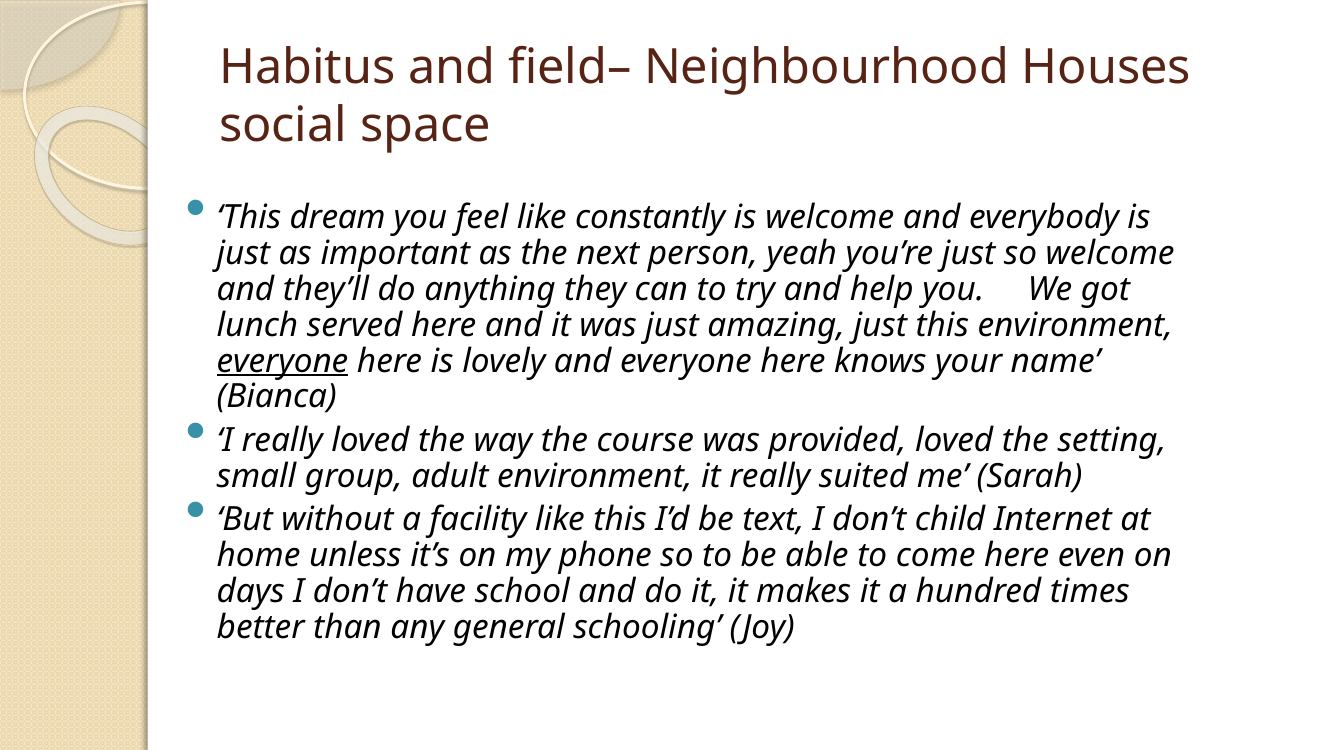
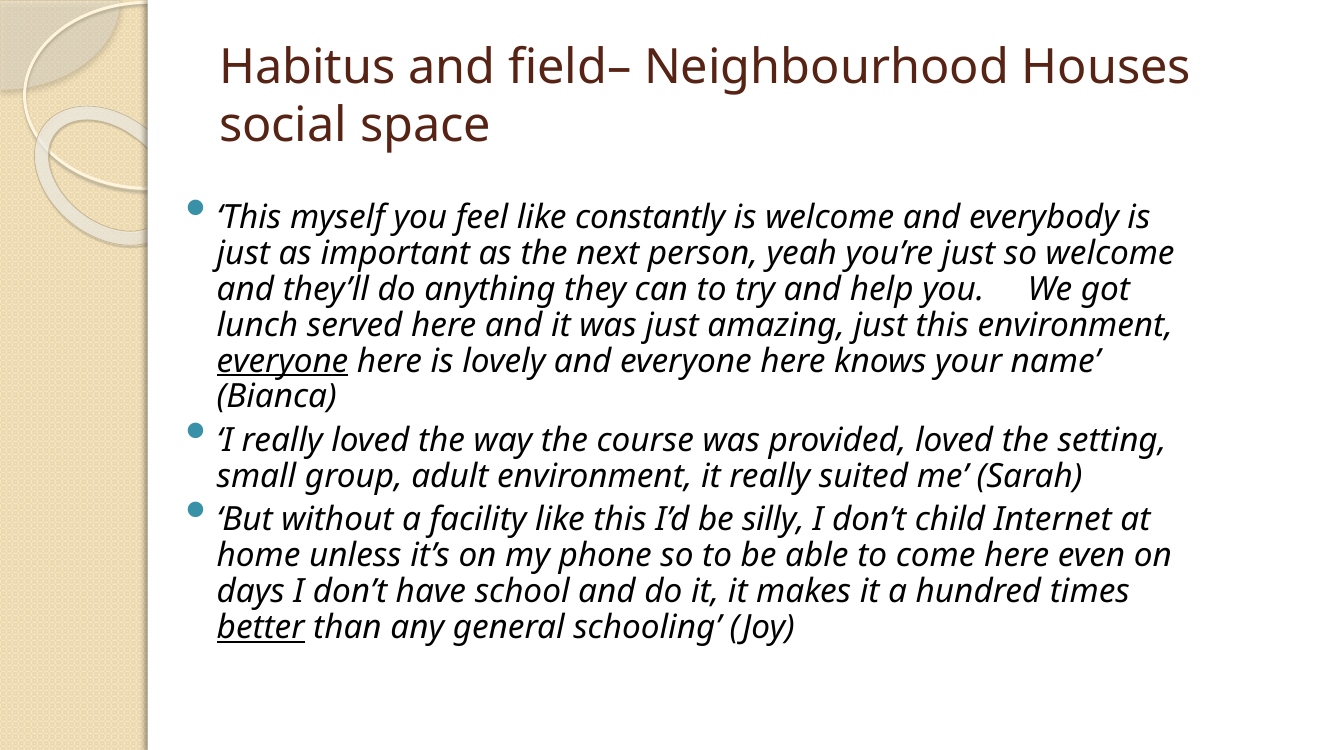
dream: dream -> myself
text: text -> silly
better underline: none -> present
